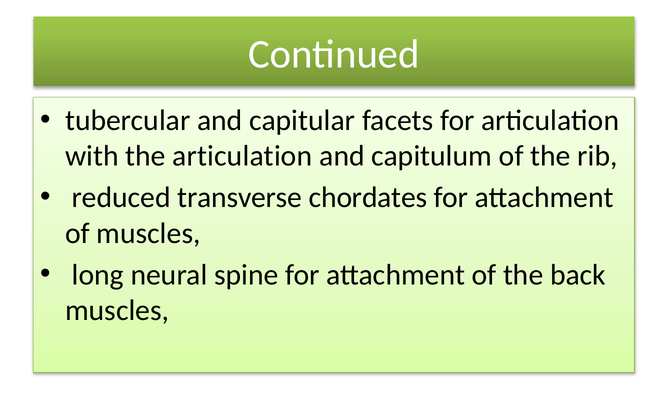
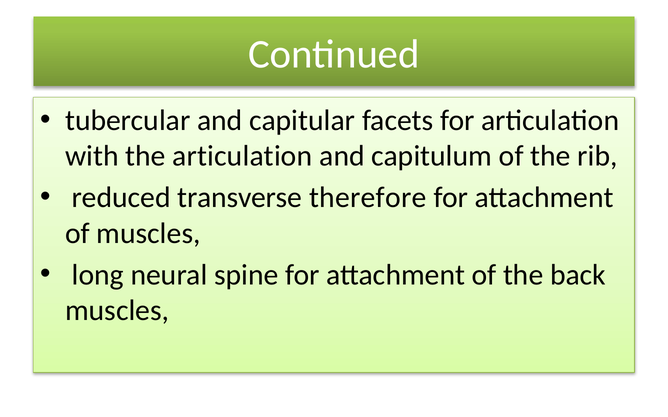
chordates: chordates -> therefore
